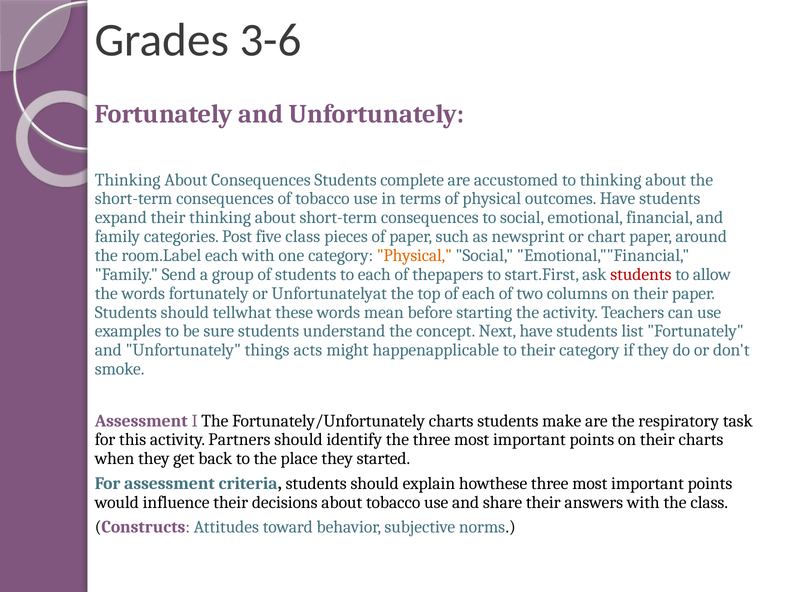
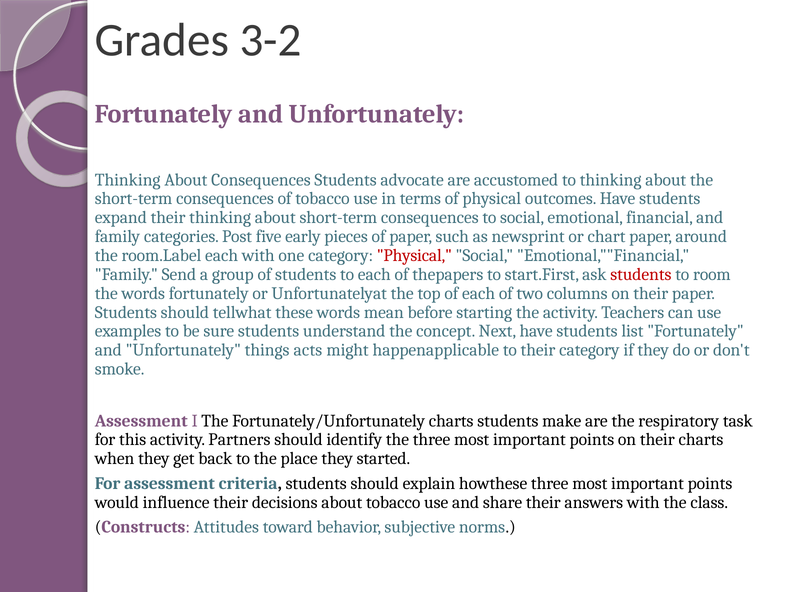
3-6: 3-6 -> 3-2
complete: complete -> advocate
five class: class -> early
Physical at (414, 255) colour: orange -> red
allow: allow -> room
